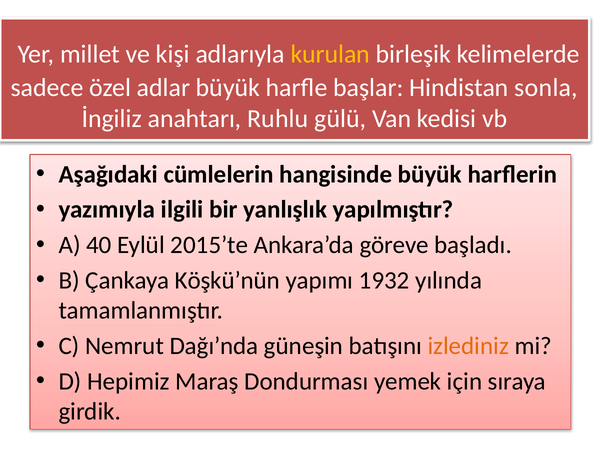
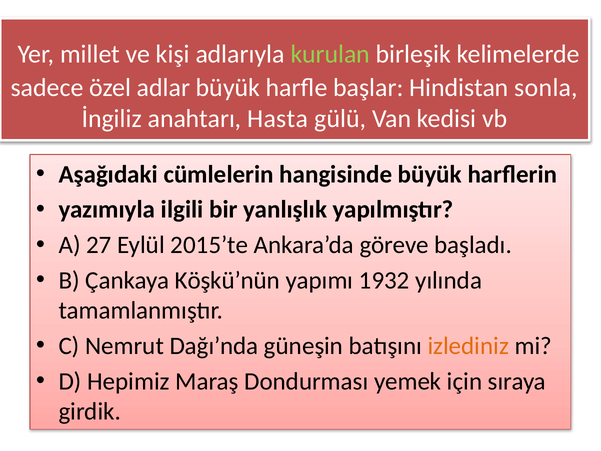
kurulan colour: yellow -> light green
Ruhlu: Ruhlu -> Hasta
40: 40 -> 27
